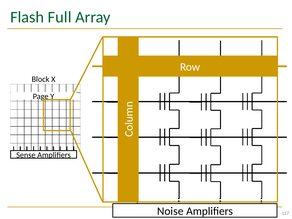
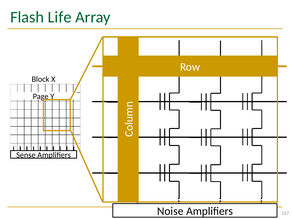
Full: Full -> Life
